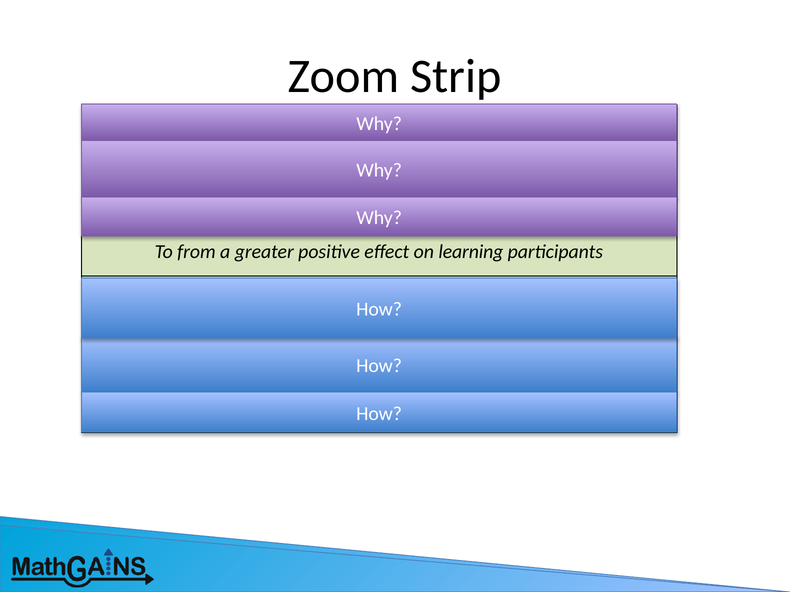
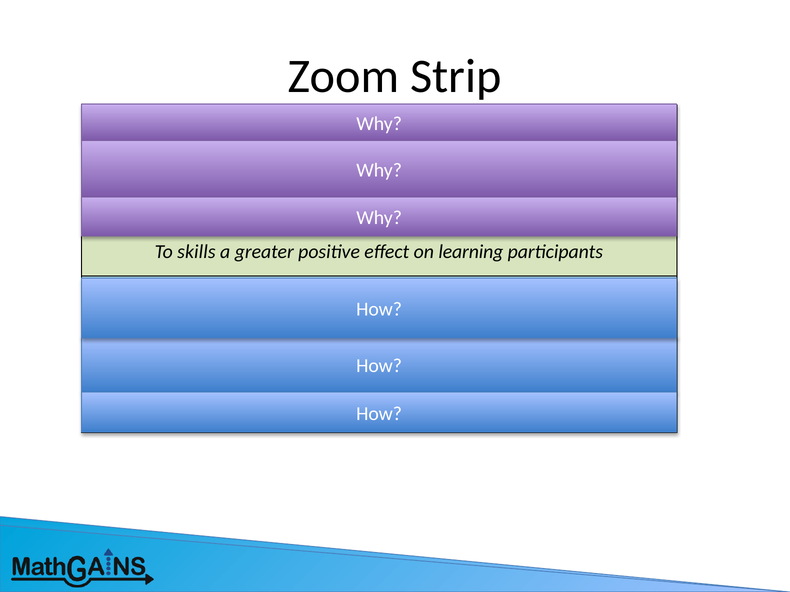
To from: from -> skills
